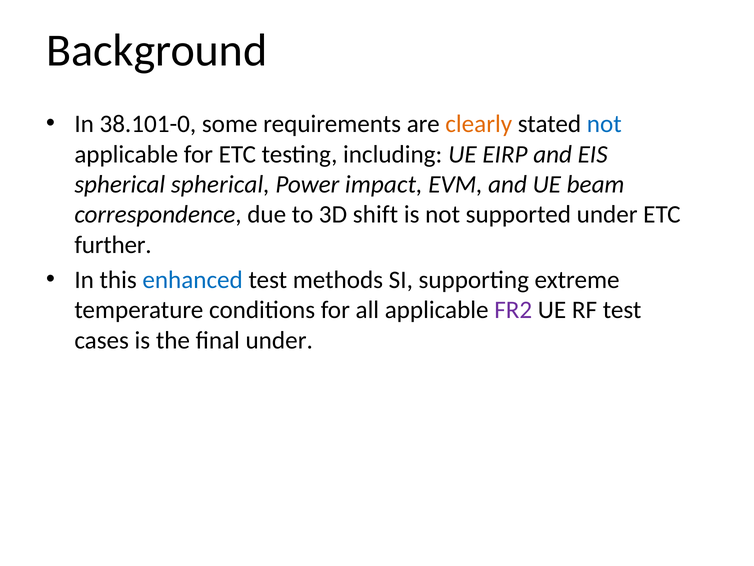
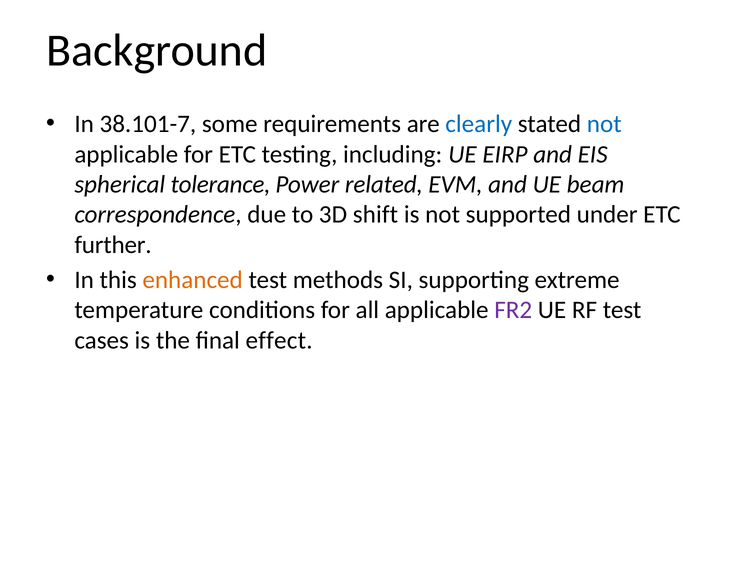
38.101-0: 38.101-0 -> 38.101-7
clearly colour: orange -> blue
spherical spherical: spherical -> tolerance
impact: impact -> related
enhanced colour: blue -> orange
final under: under -> effect
